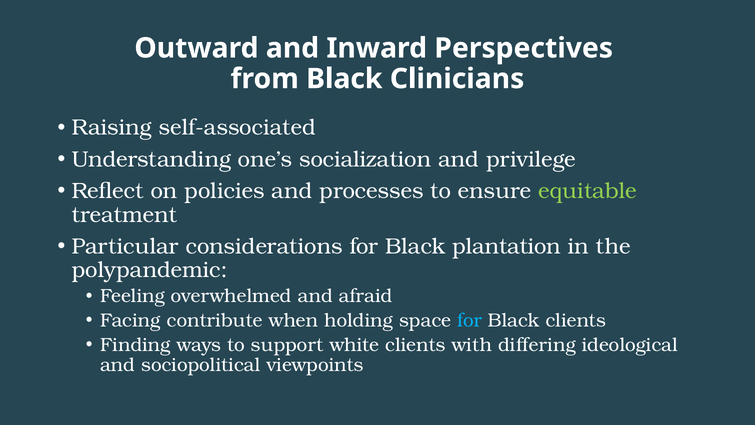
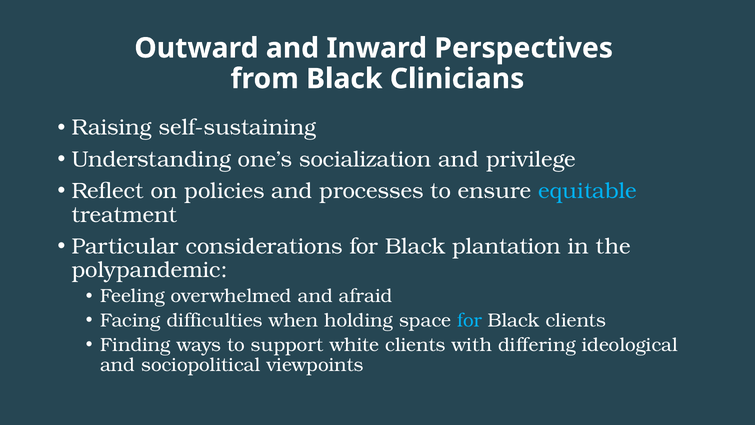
self-associated: self-associated -> self-sustaining
equitable colour: light green -> light blue
contribute: contribute -> difficulties
